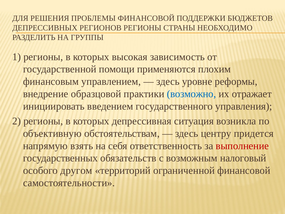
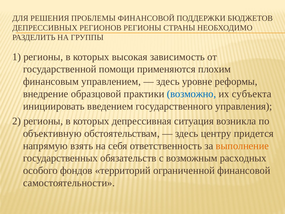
отражает: отражает -> субъекта
выполнение colour: red -> orange
налоговый: налоговый -> расходных
другом: другом -> фондов
